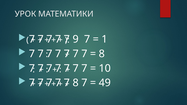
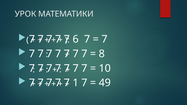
9: 9 -> 6
1 at (105, 39): 1 -> 7
8 at (76, 83): 8 -> 1
